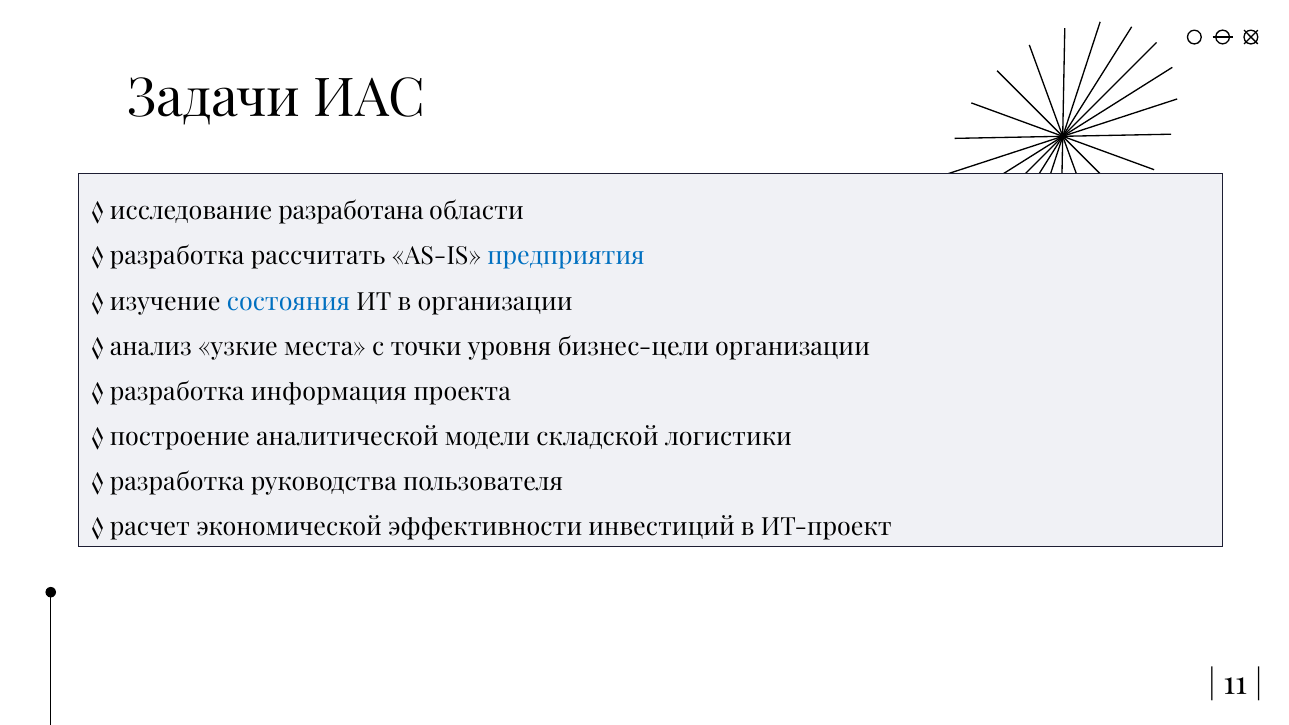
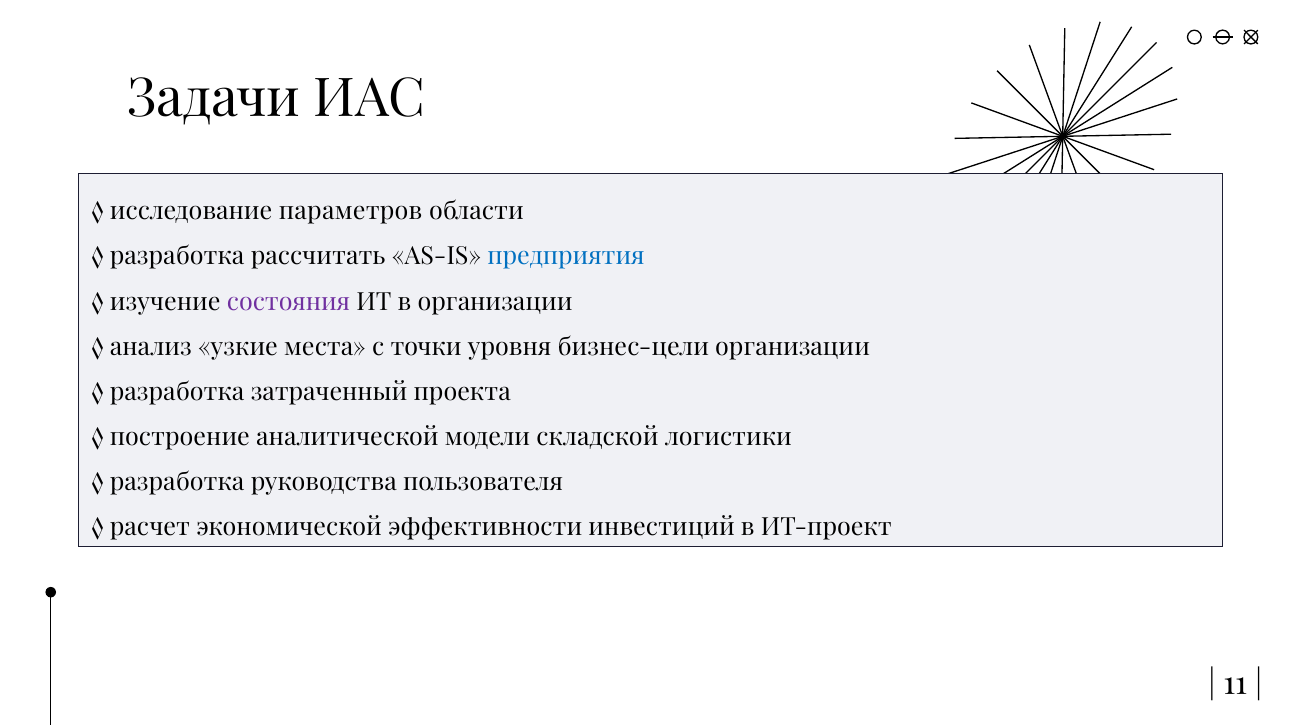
разработана: разработана -> параметров
состояния colour: blue -> purple
информация: информация -> затраченный
